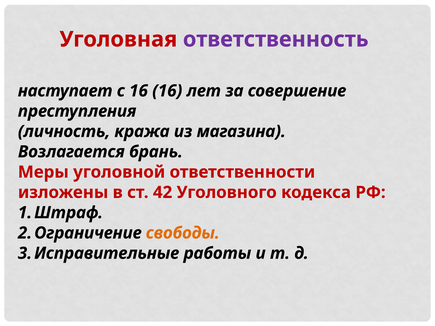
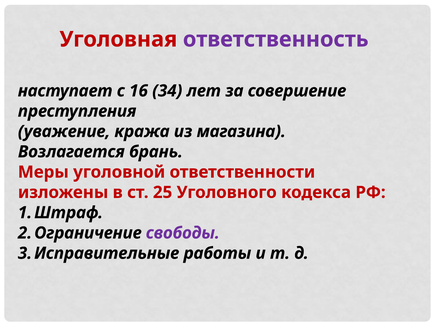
16 16: 16 -> 34
личность: личность -> уважение
42: 42 -> 25
свободы colour: orange -> purple
